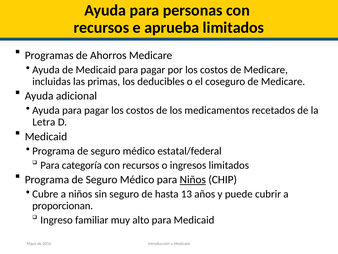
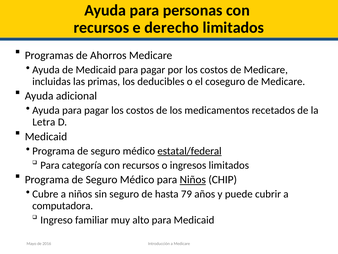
aprueba: aprueba -> derecho
estatal/federal underline: none -> present
13: 13 -> 79
proporcionan: proporcionan -> computadora
